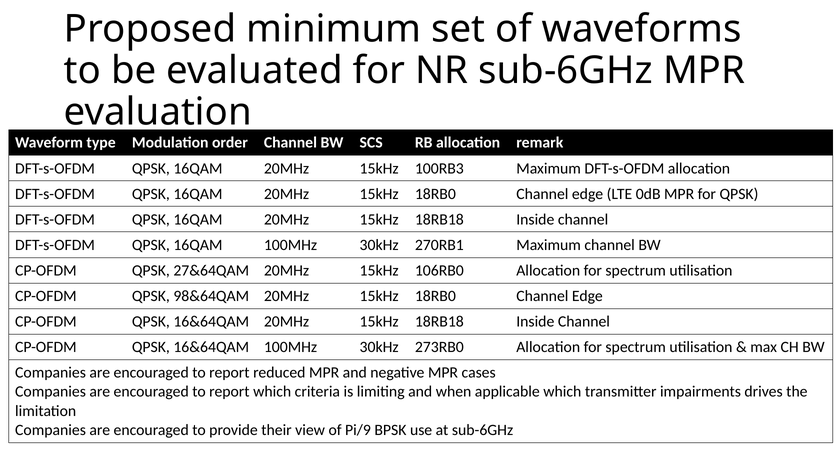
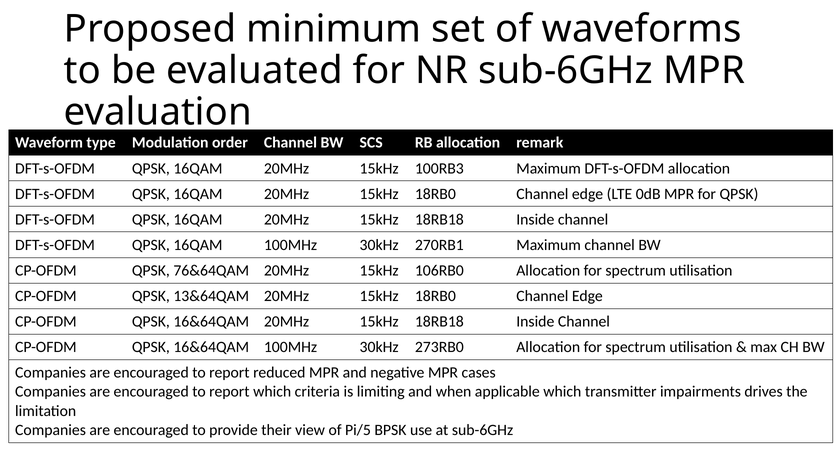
27&64QAM: 27&64QAM -> 76&64QAM
98&64QAM: 98&64QAM -> 13&64QAM
Pi/9: Pi/9 -> Pi/5
